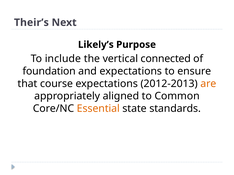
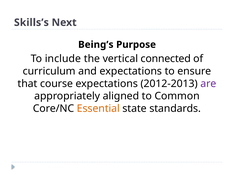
Their’s: Their’s -> Skills’s
Likely’s: Likely’s -> Being’s
foundation: foundation -> curriculum
are colour: orange -> purple
